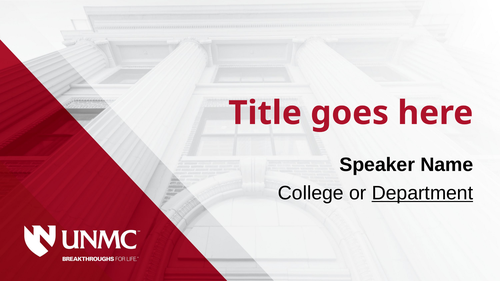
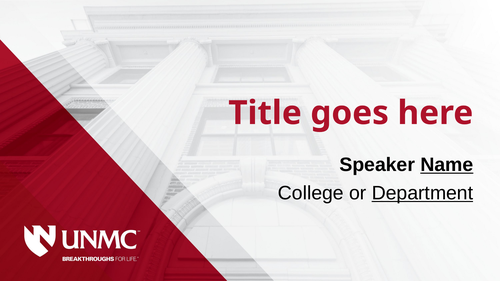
Name underline: none -> present
